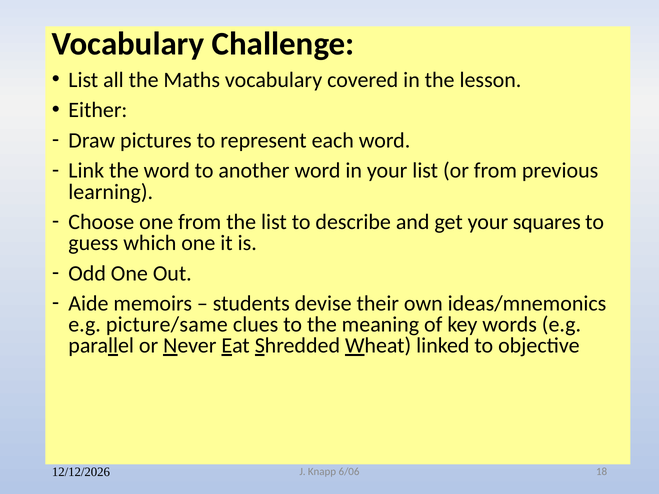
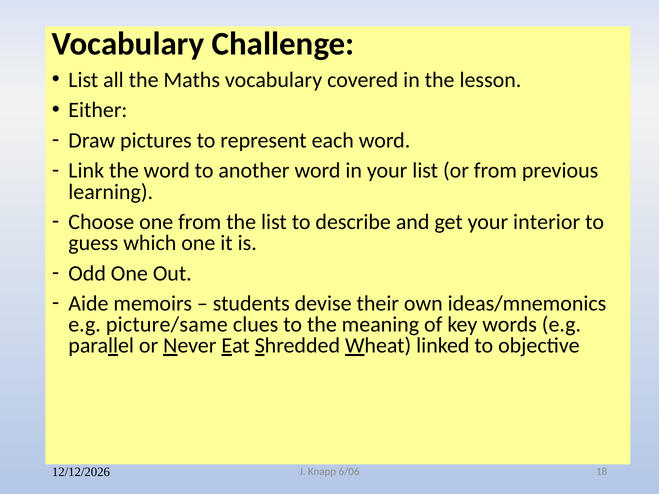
squares: squares -> interior
